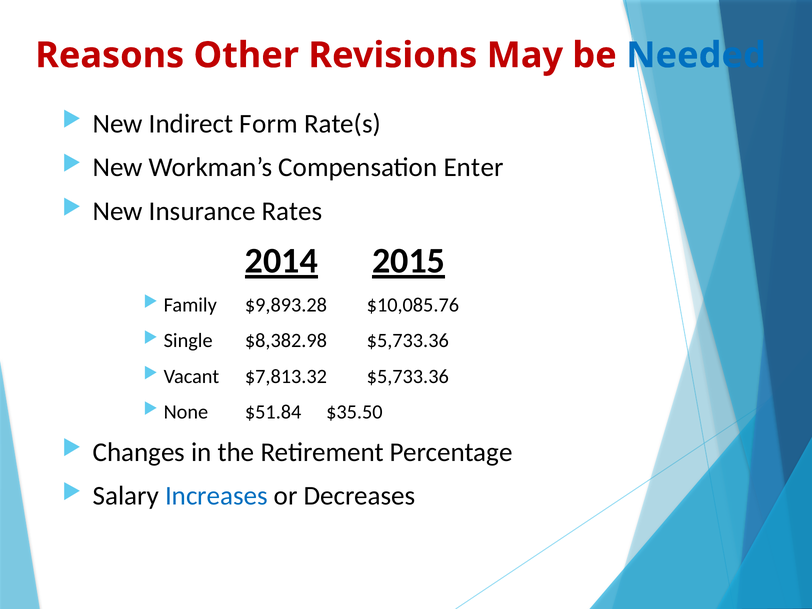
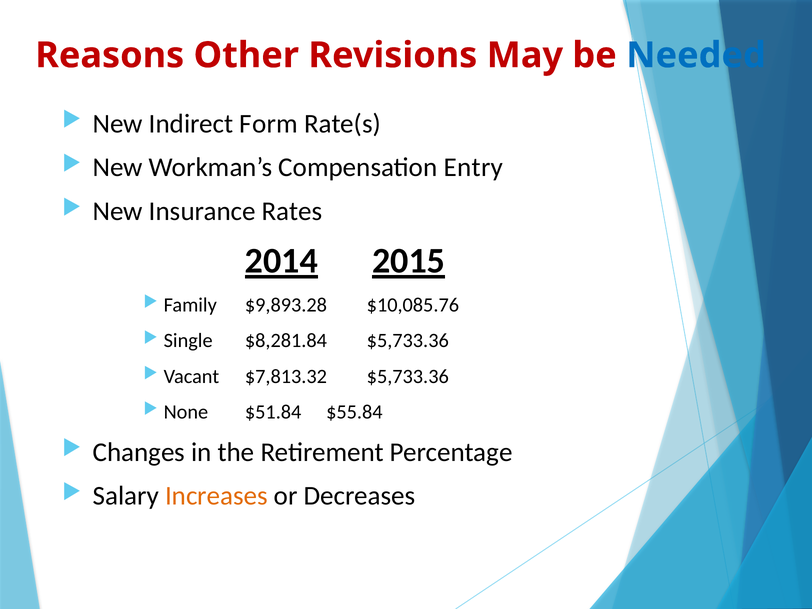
Enter: Enter -> Entry
$8,382.98: $8,382.98 -> $8,281.84
$35.50: $35.50 -> $55.84
Increases colour: blue -> orange
